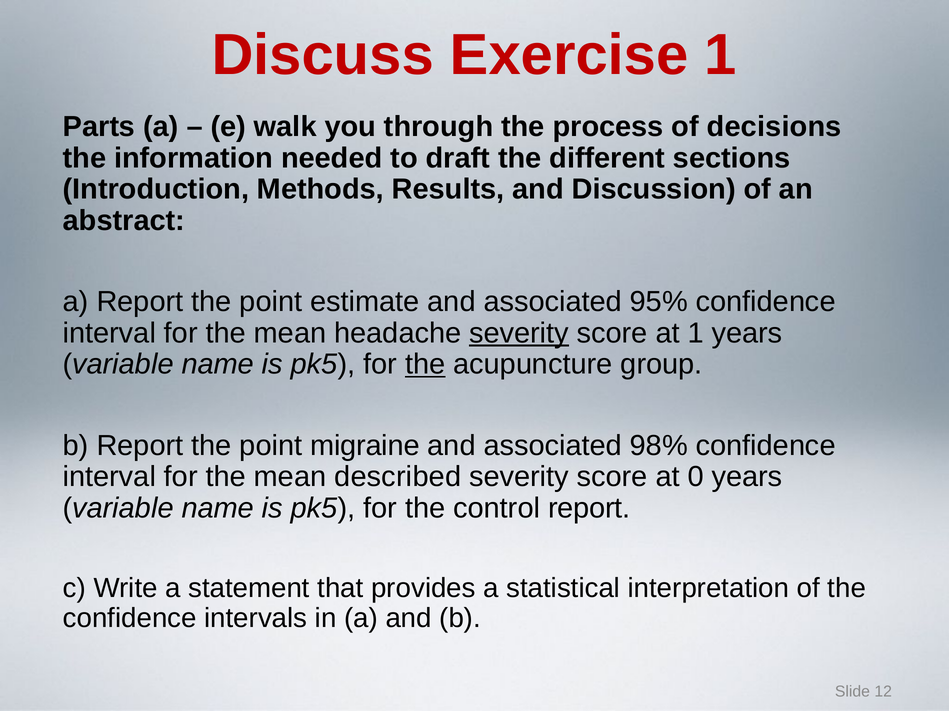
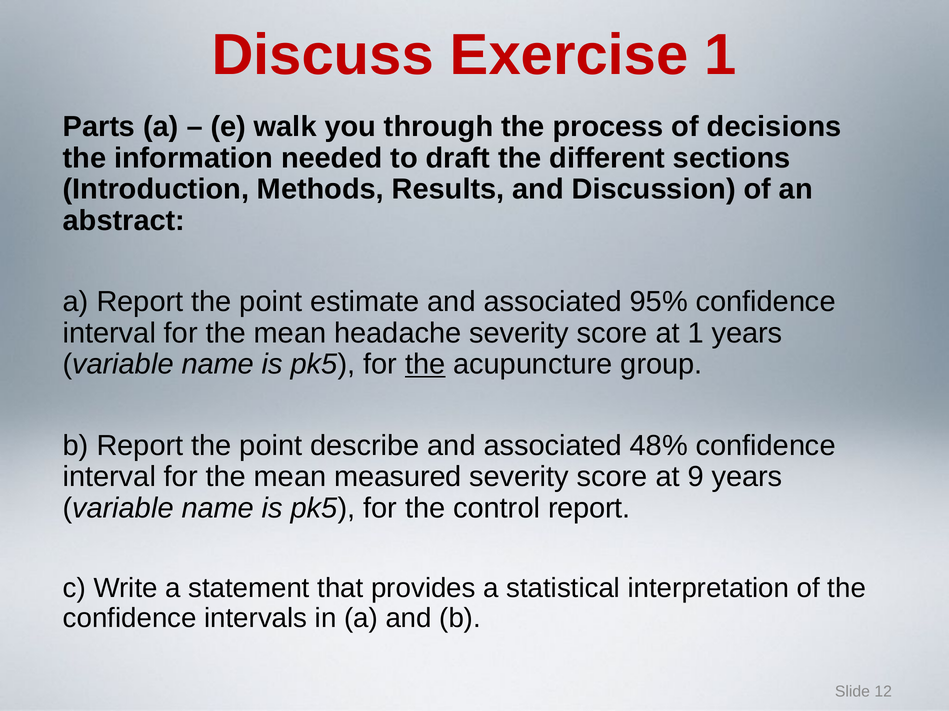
severity at (519, 333) underline: present -> none
migraine: migraine -> describe
98%: 98% -> 48%
described: described -> measured
0: 0 -> 9
